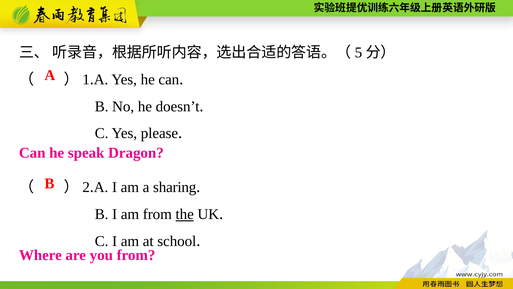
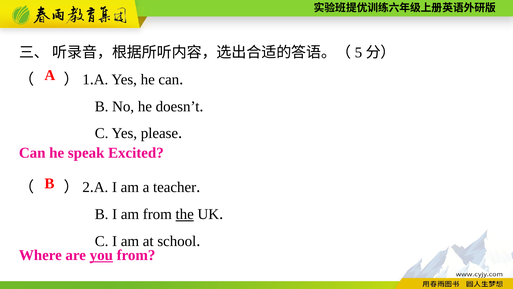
Dragon: Dragon -> Excited
sharing: sharing -> teacher
you underline: none -> present
